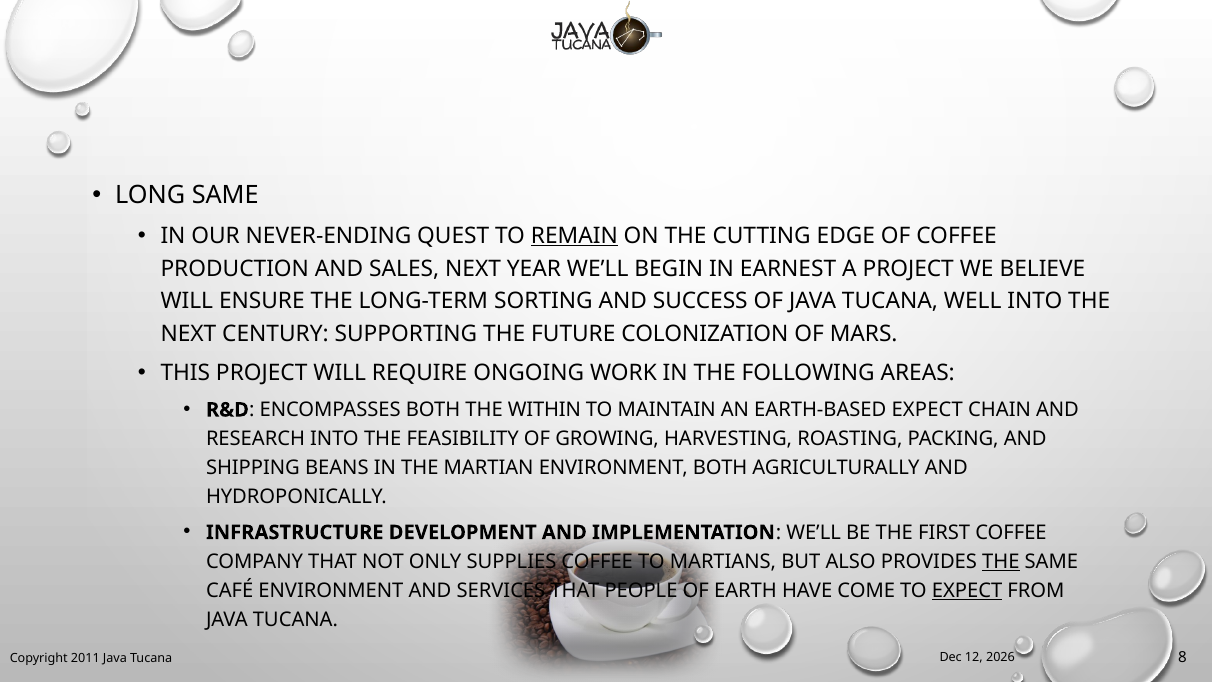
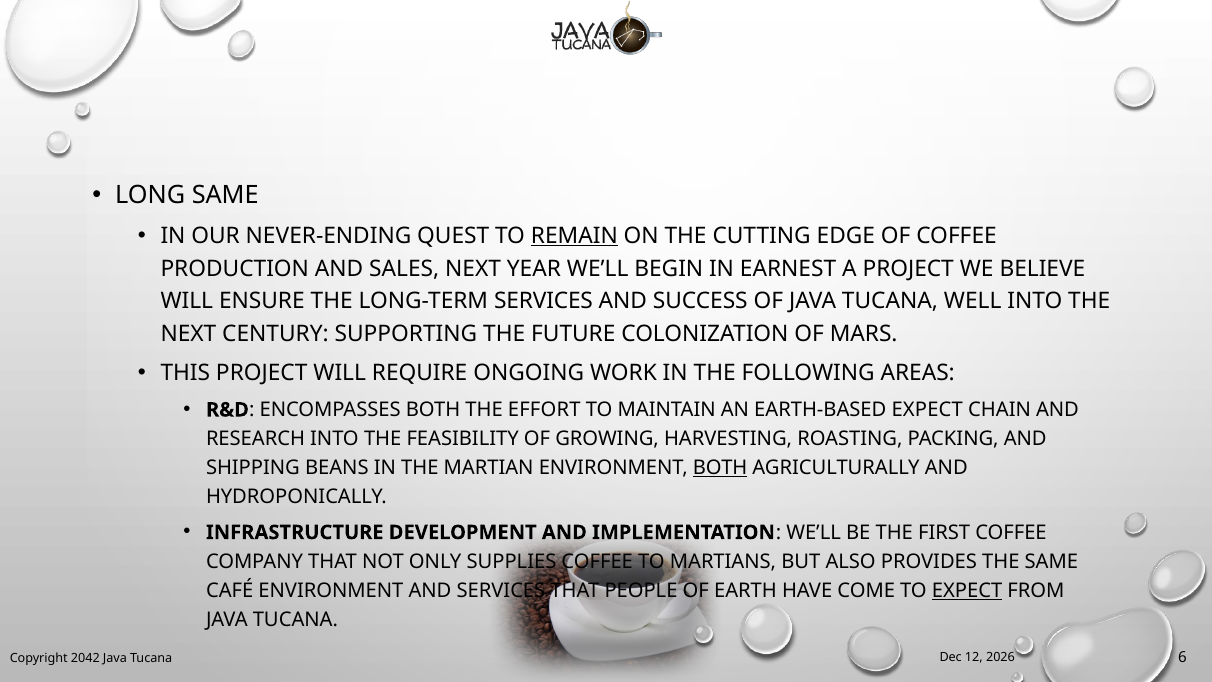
LONG-TERM SORTING: SORTING -> SERVICES
WITHIN: WITHIN -> EFFORT
BOTH at (720, 468) underline: none -> present
THE at (1001, 561) underline: present -> none
2011: 2011 -> 2042
8: 8 -> 6
